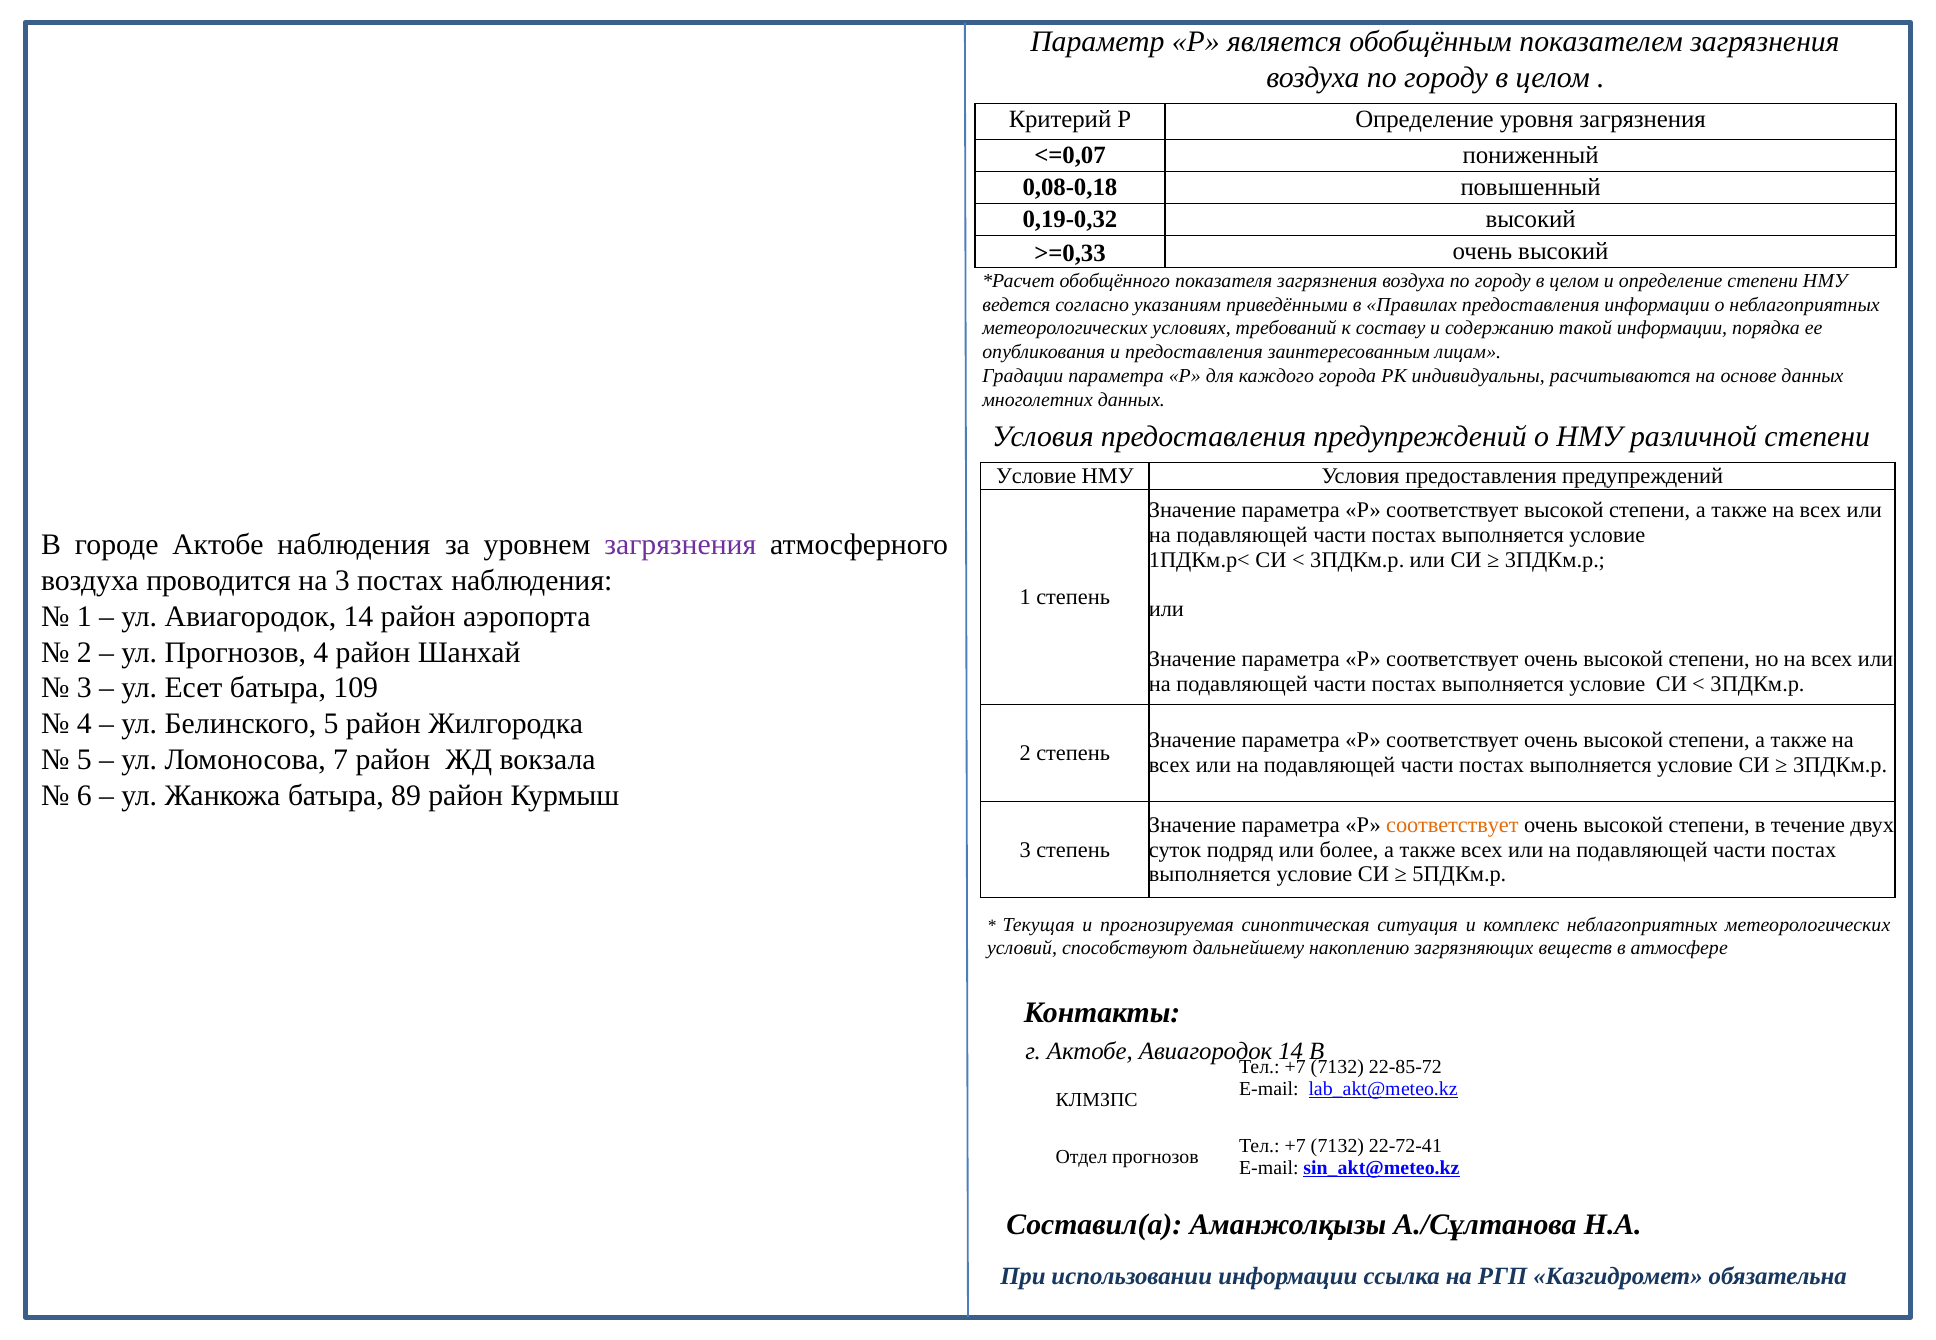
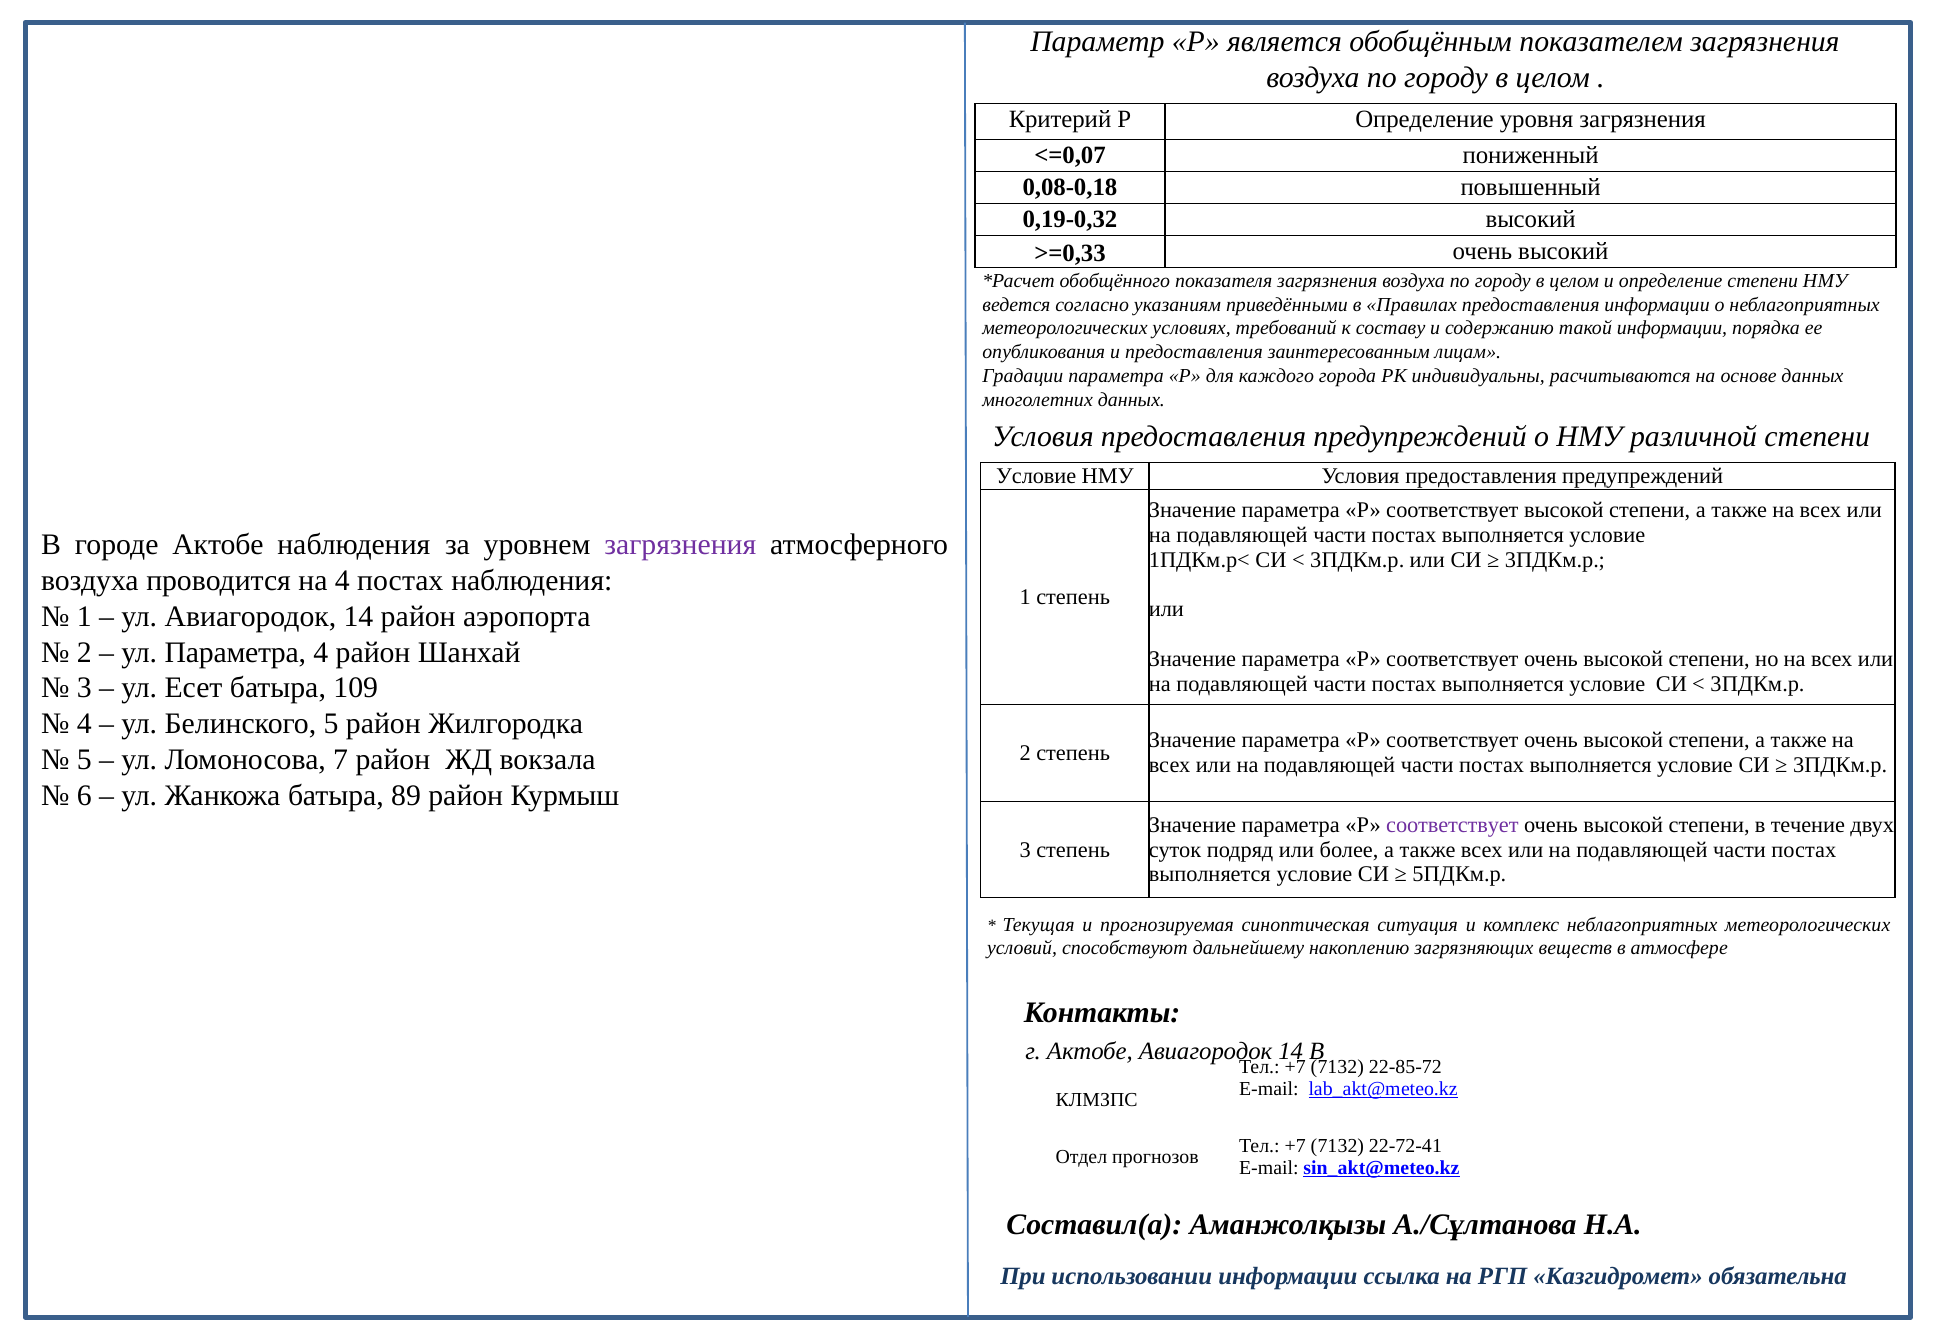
на 3: 3 -> 4
ул Прогнозов: Прогнозов -> Параметра
соответствует at (1452, 825) colour: orange -> purple
